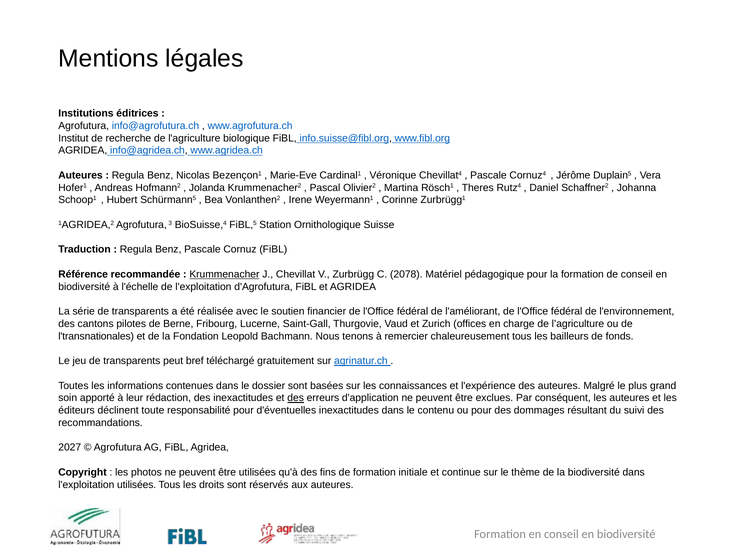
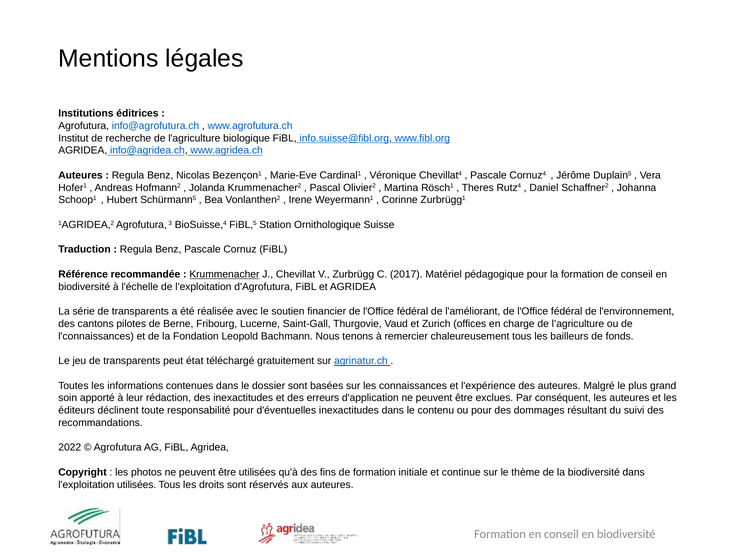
2078: 2078 -> 2017
l'transnationales: l'transnationales -> l'connaissances
bref: bref -> état
des at (296, 398) underline: present -> none
2027: 2027 -> 2022
